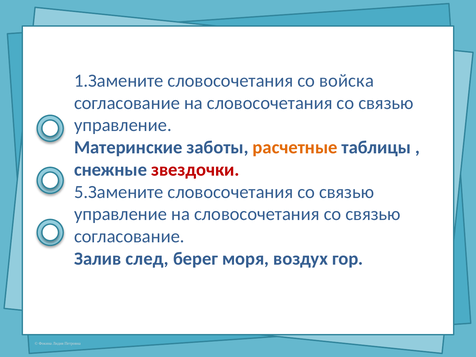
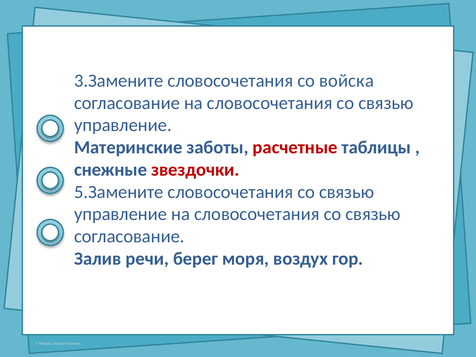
1.Замените: 1.Замените -> 3.Замените
расчетные colour: orange -> red
след: след -> речи
